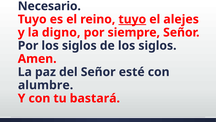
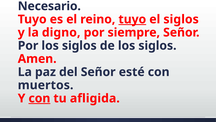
el alejes: alejes -> siglos
alumbre: alumbre -> muertos
con at (39, 98) underline: none -> present
bastará: bastará -> afligida
